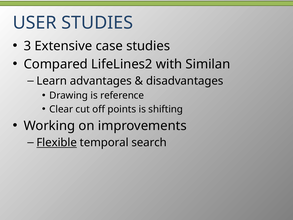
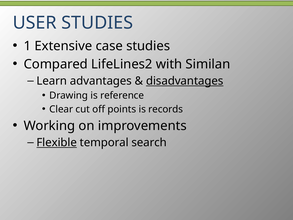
3: 3 -> 1
disadvantages underline: none -> present
shifting: shifting -> records
